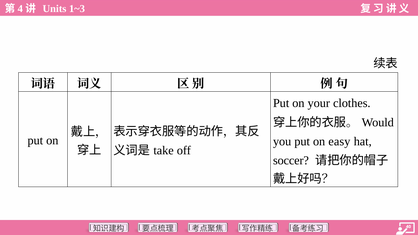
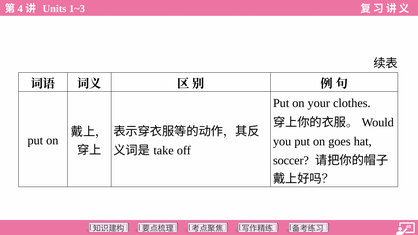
easy: easy -> goes
